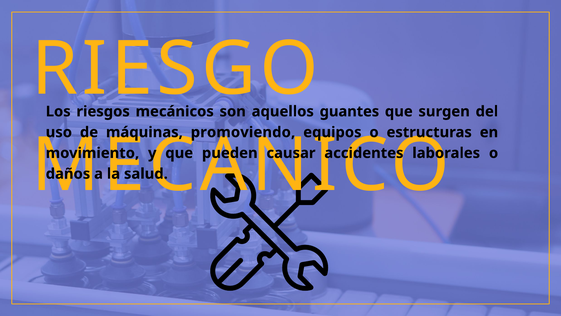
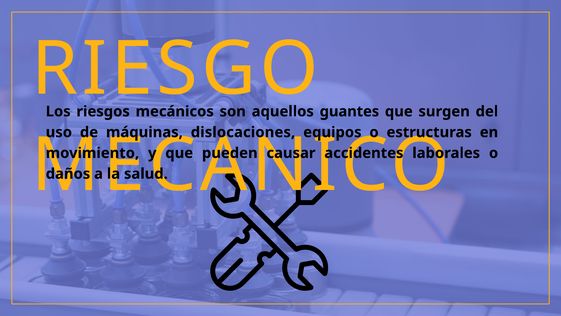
promoviendo: promoviendo -> dislocaciones
